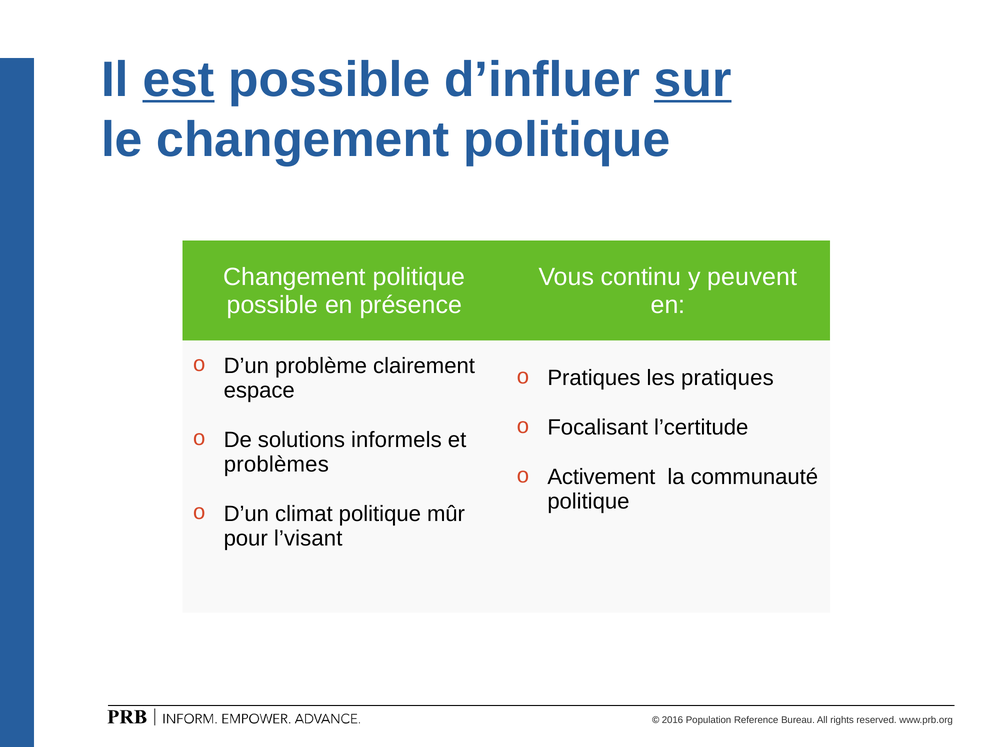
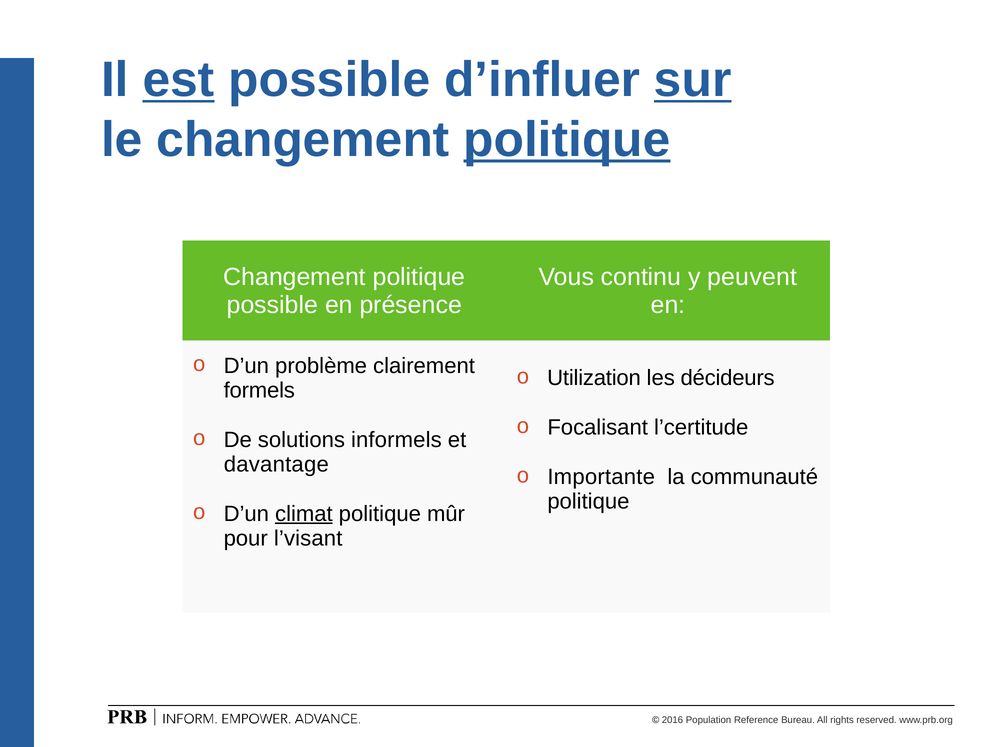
politique at (567, 140) underline: none -> present
Pratiques at (594, 378): Pratiques -> Utilization
les pratiques: pratiques -> décideurs
espace: espace -> formels
problèmes: problèmes -> davantage
Activement: Activement -> Importante
climat underline: none -> present
